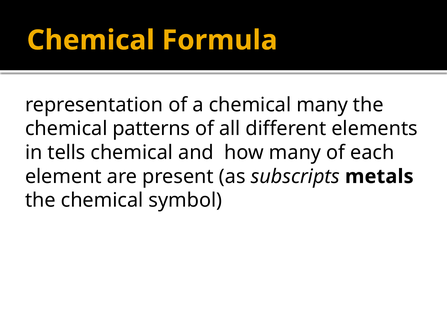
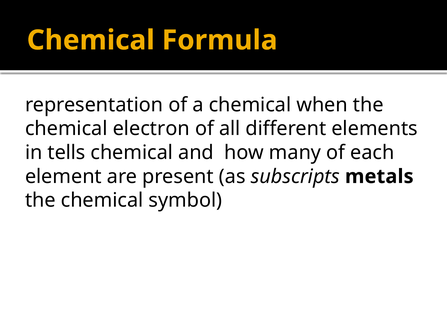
chemical many: many -> when
patterns: patterns -> electron
